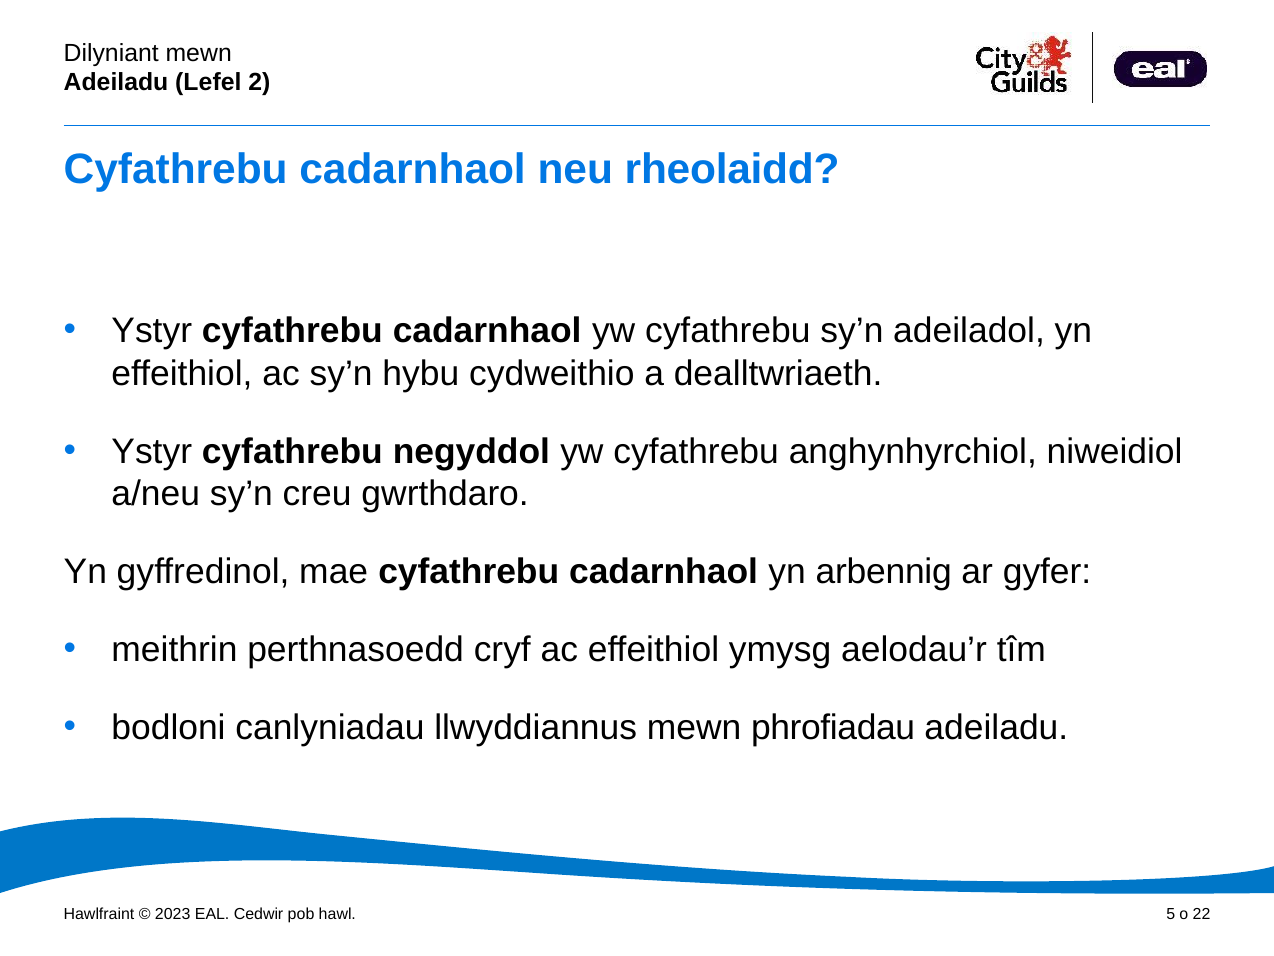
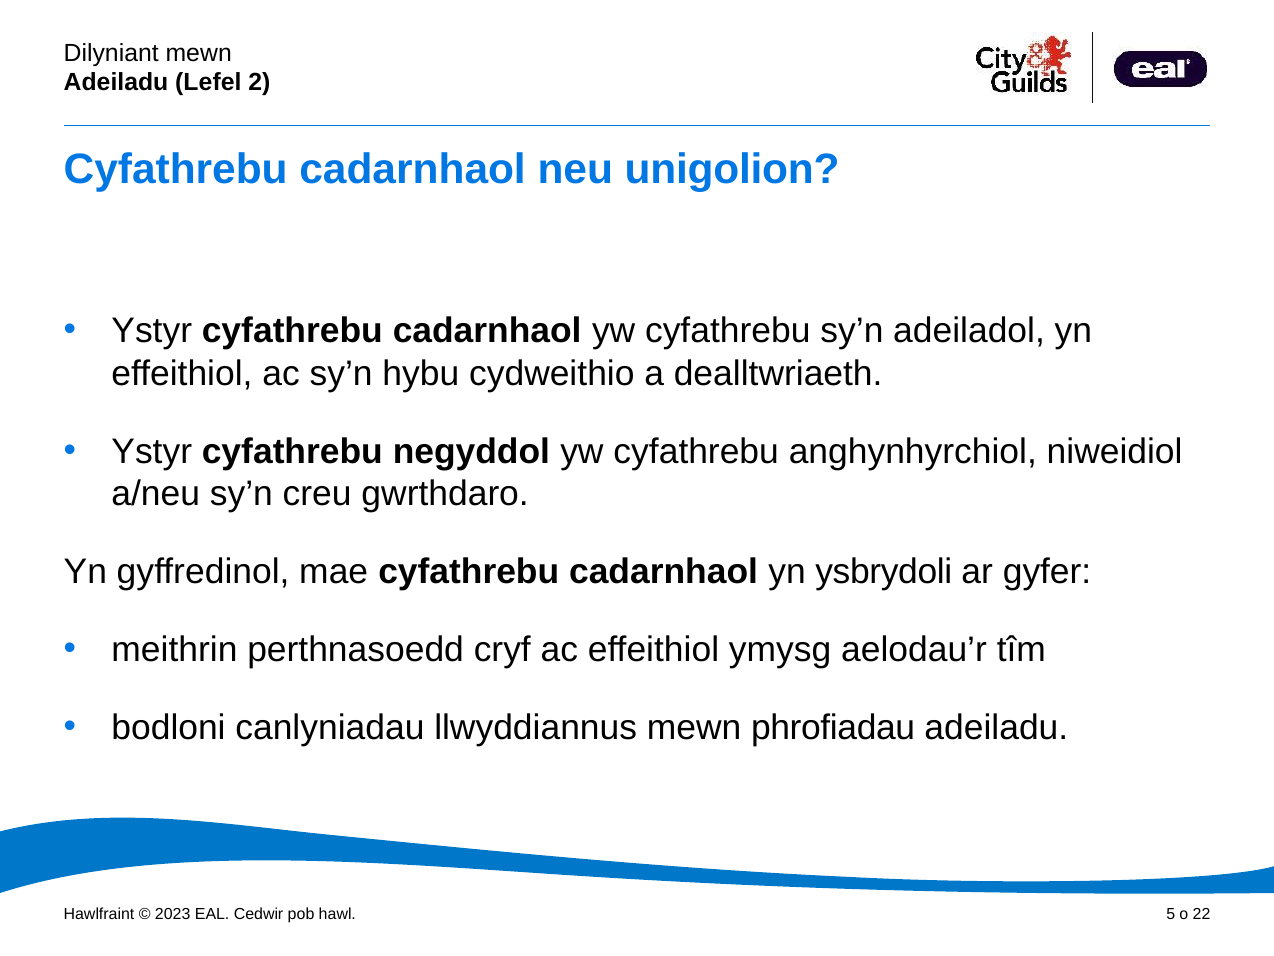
rheolaidd: rheolaidd -> unigolion
arbennig: arbennig -> ysbrydoli
